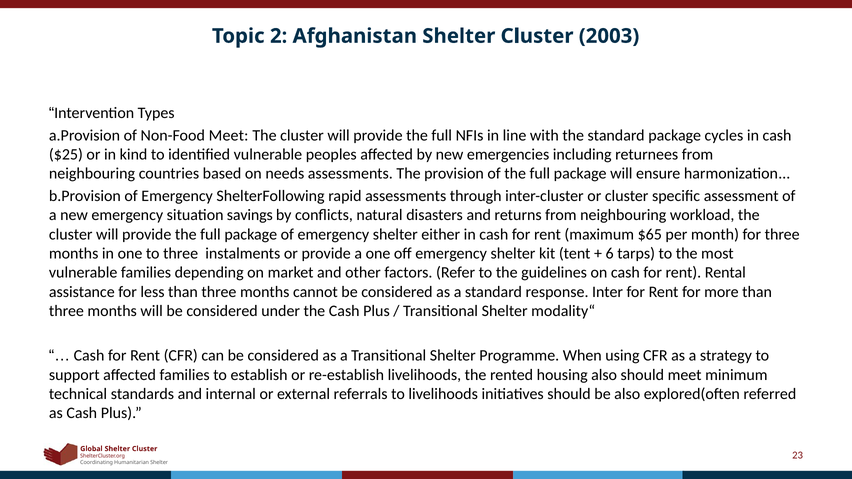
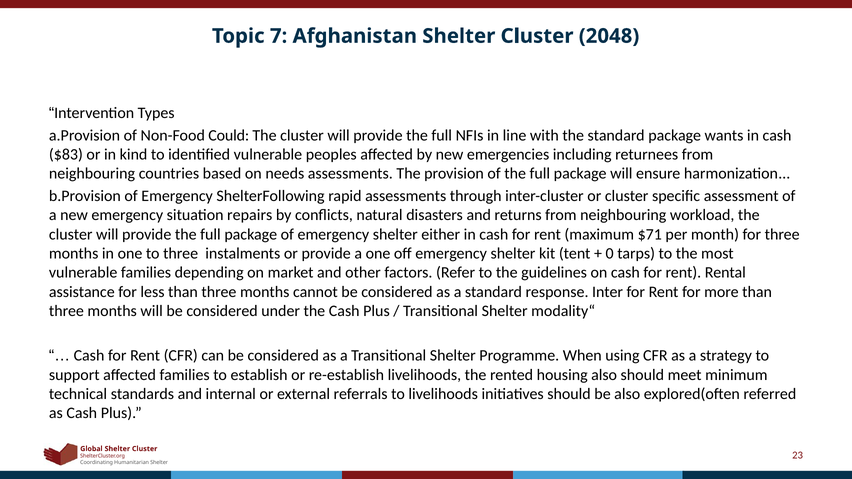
2: 2 -> 7
2003: 2003 -> 2048
Non-Food Meet: Meet -> Could
cycles: cycles -> wants
$25: $25 -> $83
savings: savings -> repairs
$65: $65 -> $71
6: 6 -> 0
